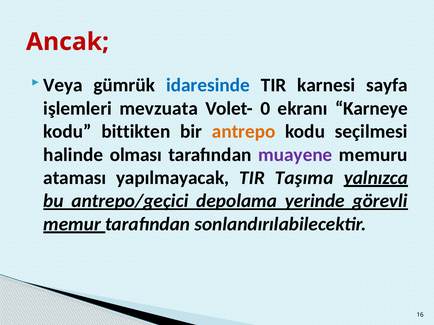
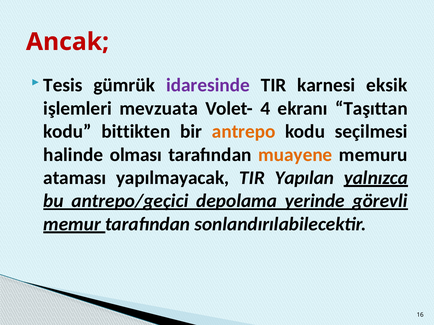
Veya: Veya -> Tesis
idaresinde colour: blue -> purple
sayfa: sayfa -> eksik
0: 0 -> 4
Karneye: Karneye -> Taşıttan
muayene colour: purple -> orange
Taşıma: Taşıma -> Yapılan
